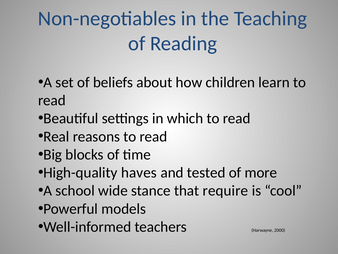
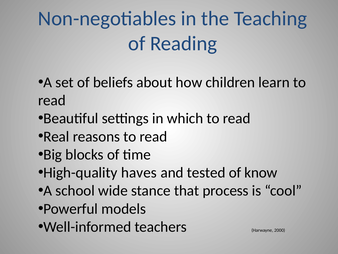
more: more -> know
require: require -> process
